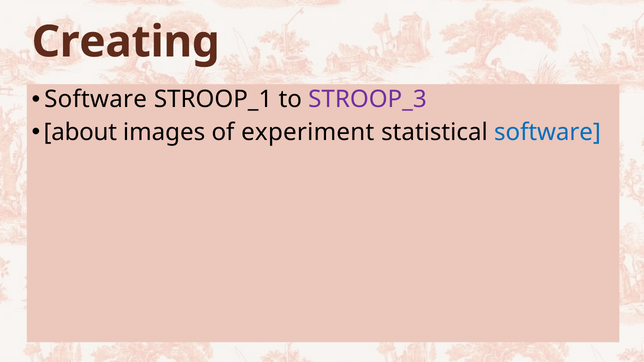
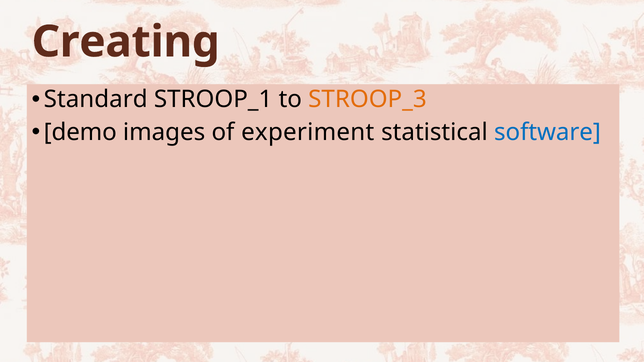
Software at (96, 100): Software -> Standard
STROOP_3 colour: purple -> orange
about: about -> demo
